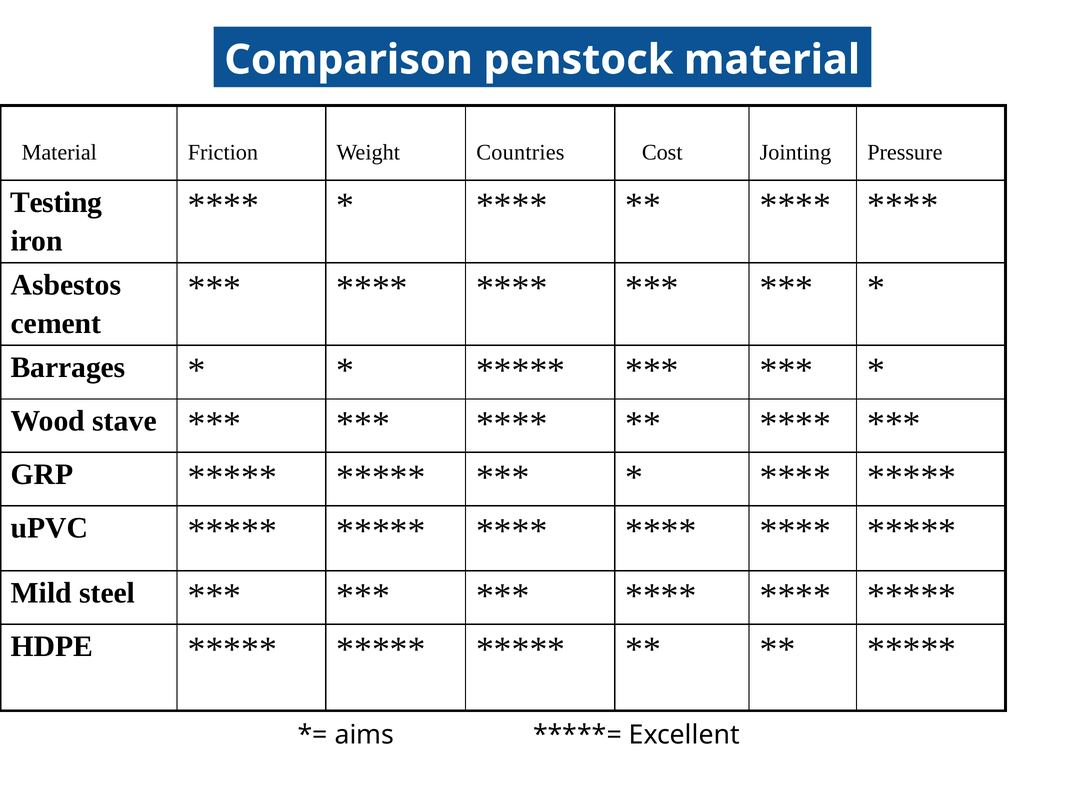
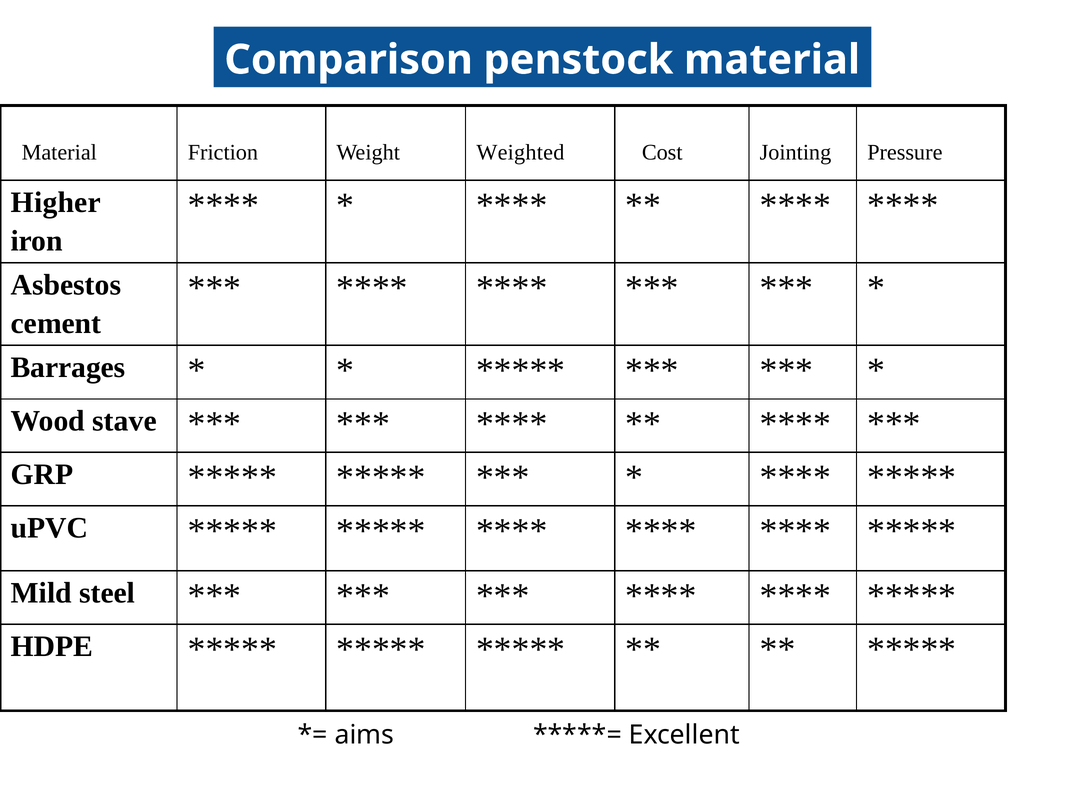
Countries: Countries -> Weighted
Testing: Testing -> Higher
